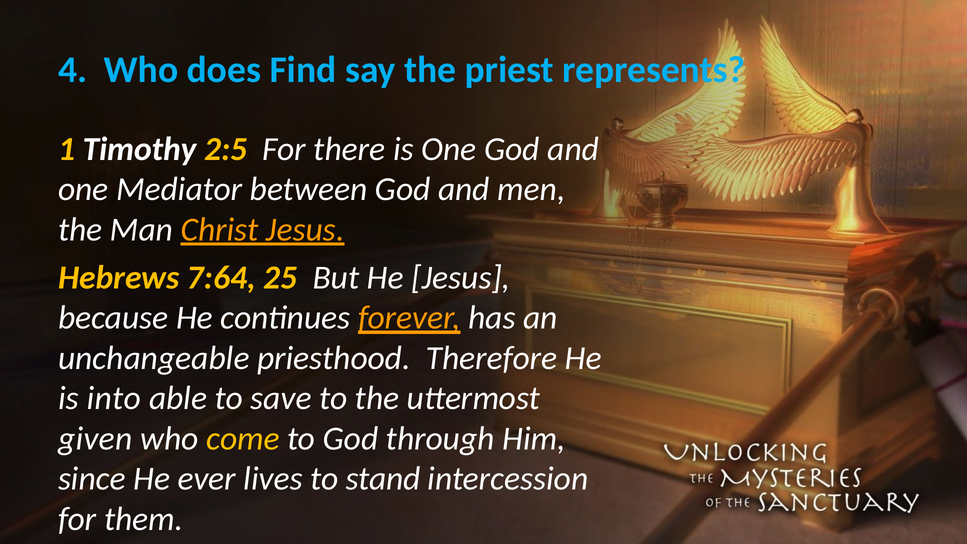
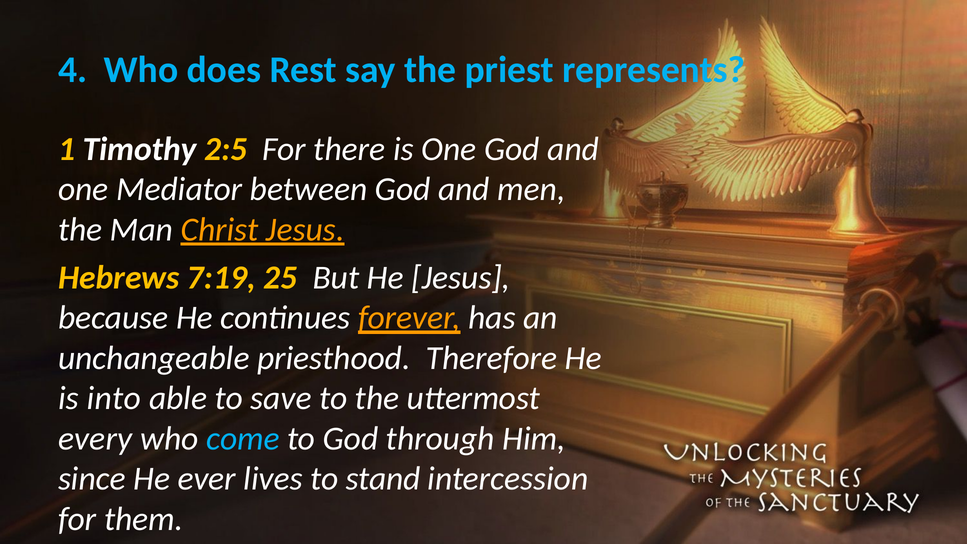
Find: Find -> Rest
7:64: 7:64 -> 7:19
given: given -> every
come colour: yellow -> light blue
